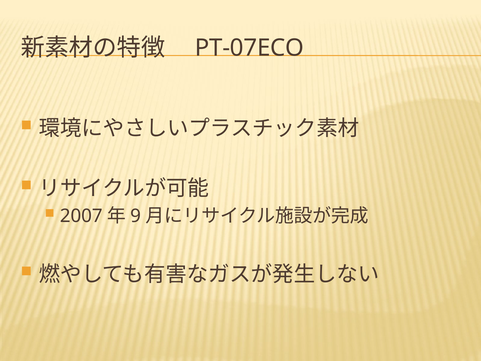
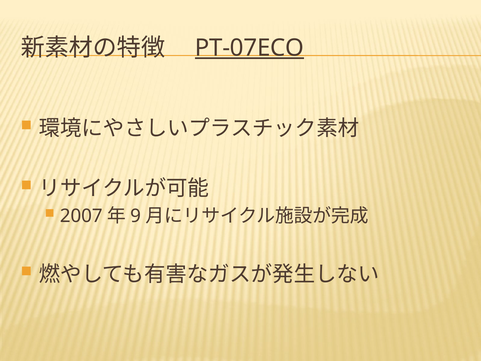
PT-07ECO underline: none -> present
